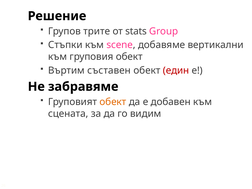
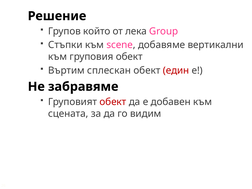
трите: трите -> който
stats: stats -> лека
съставен: съставен -> сплескан
обект at (113, 102) colour: orange -> red
